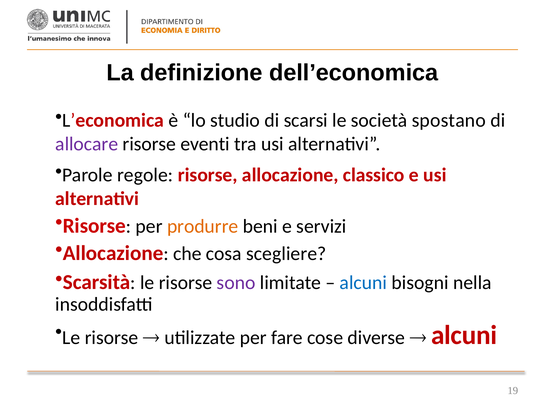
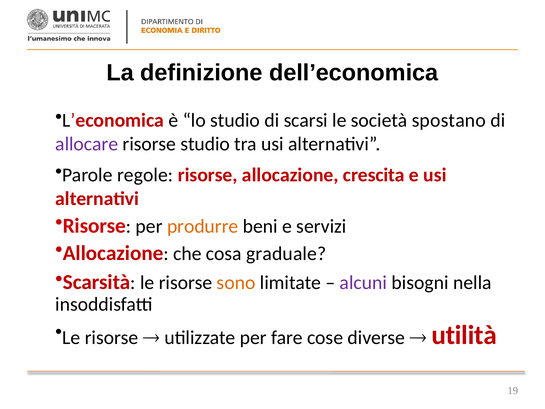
risorse eventi: eventi -> studio
classico: classico -> crescita
scegliere: scegliere -> graduale
sono colour: purple -> orange
alcuni at (363, 282) colour: blue -> purple
alcuni at (464, 335): alcuni -> utilità
